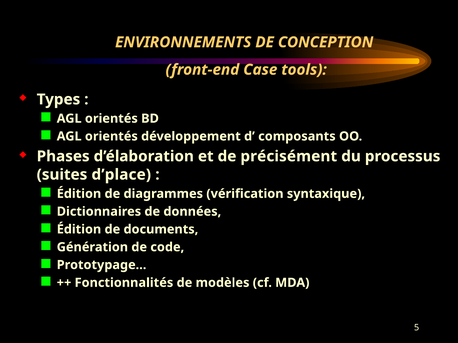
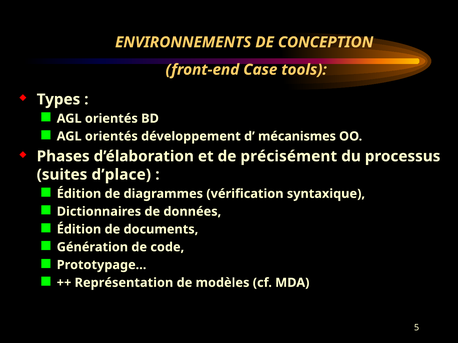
composants: composants -> mécanismes
Fonctionnalités: Fonctionnalités -> Représentation
